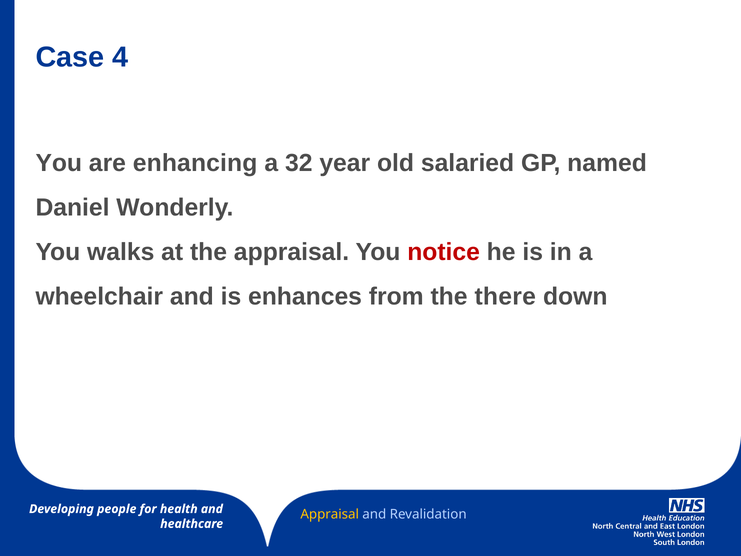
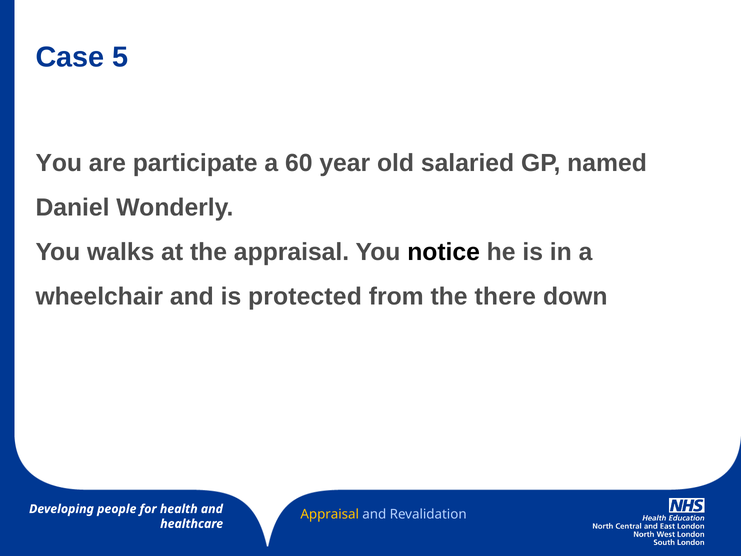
4: 4 -> 5
enhancing: enhancing -> participate
32: 32 -> 60
notice colour: red -> black
enhances: enhances -> protected
